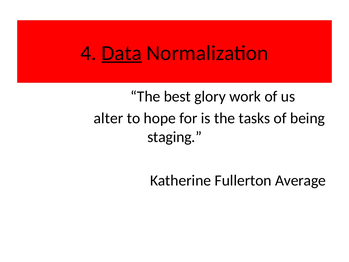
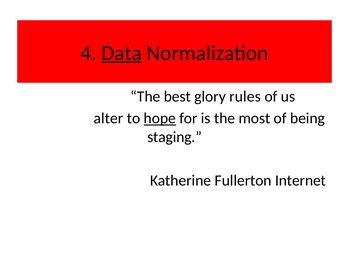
work: work -> rules
hope underline: none -> present
tasks: tasks -> most
Average: Average -> Internet
